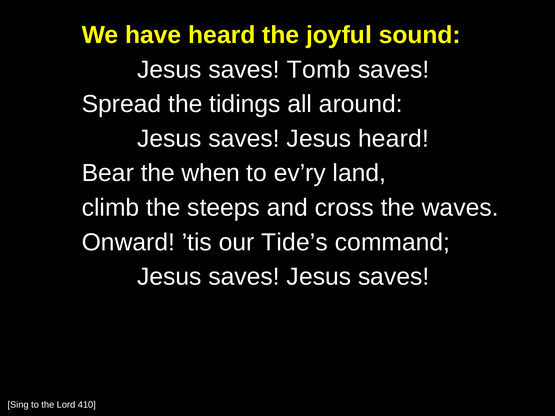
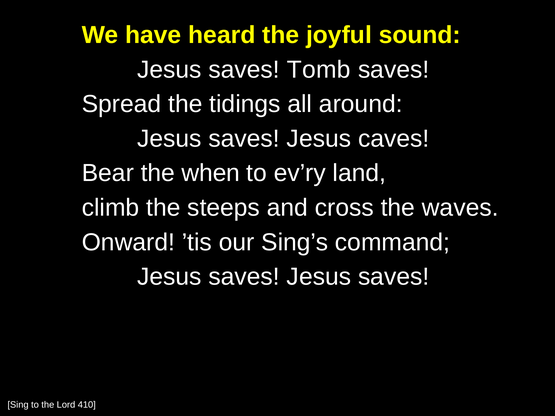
Jesus heard: heard -> caves
Tide’s: Tide’s -> Sing’s
